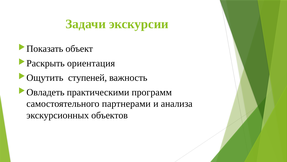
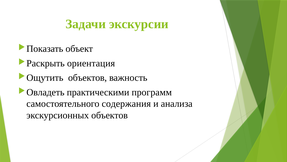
ступеней at (88, 78): ступеней -> объектов
партнерами: партнерами -> содержания
